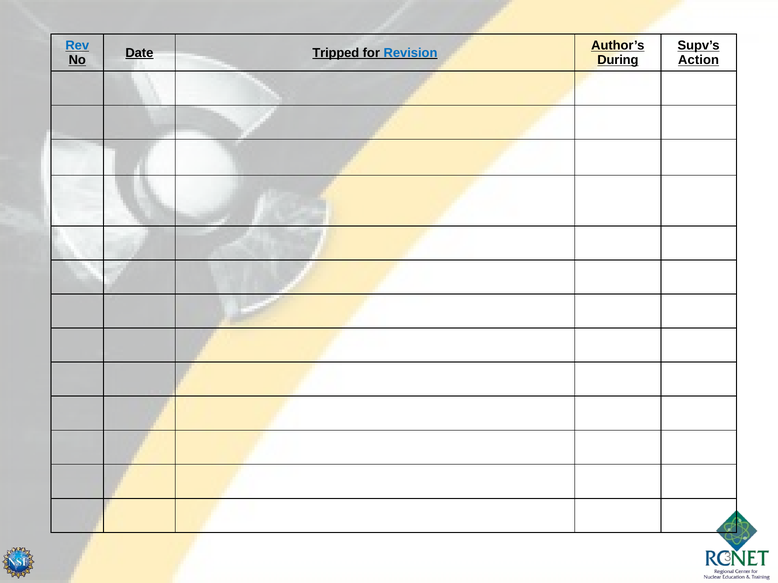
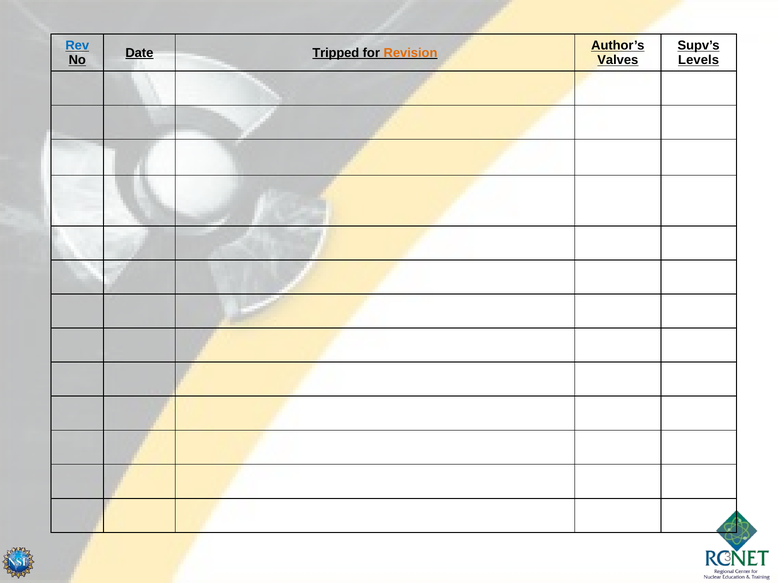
Revision colour: blue -> orange
During: During -> Valves
Action: Action -> Levels
